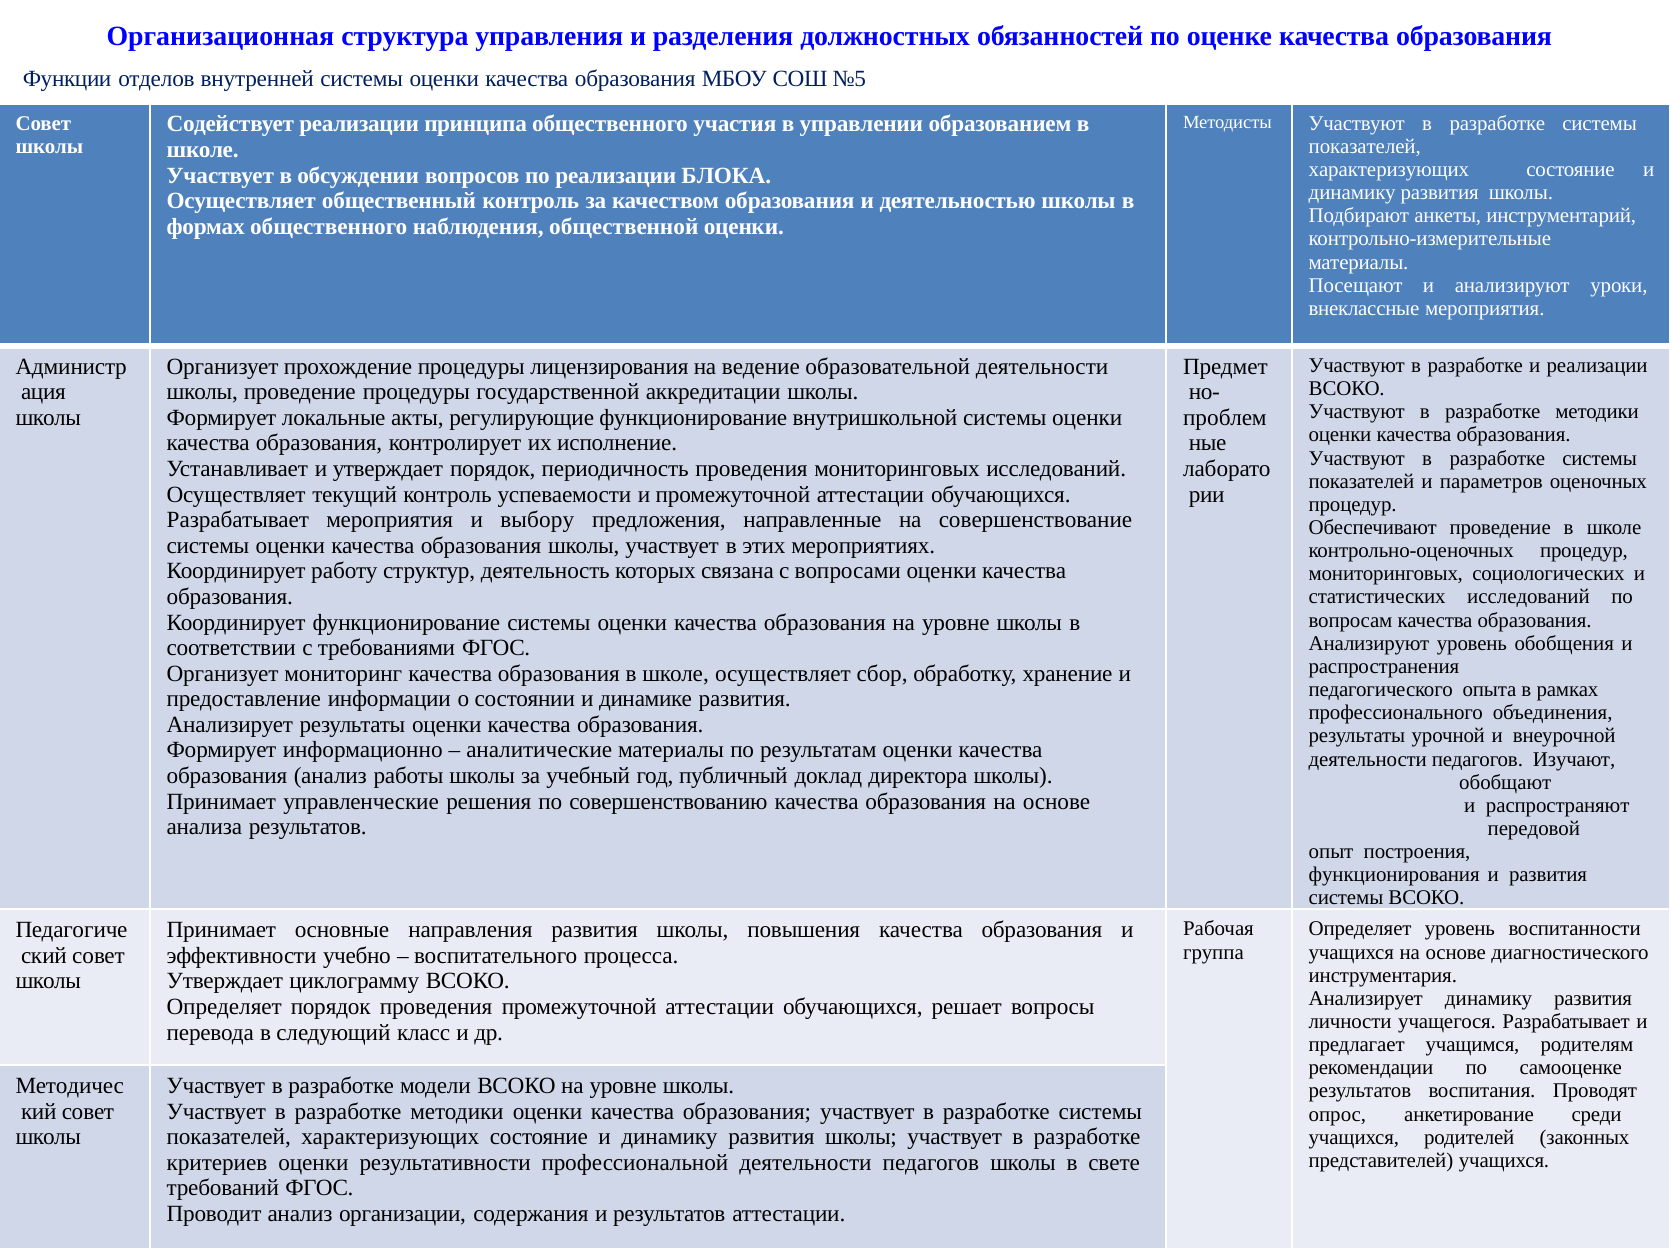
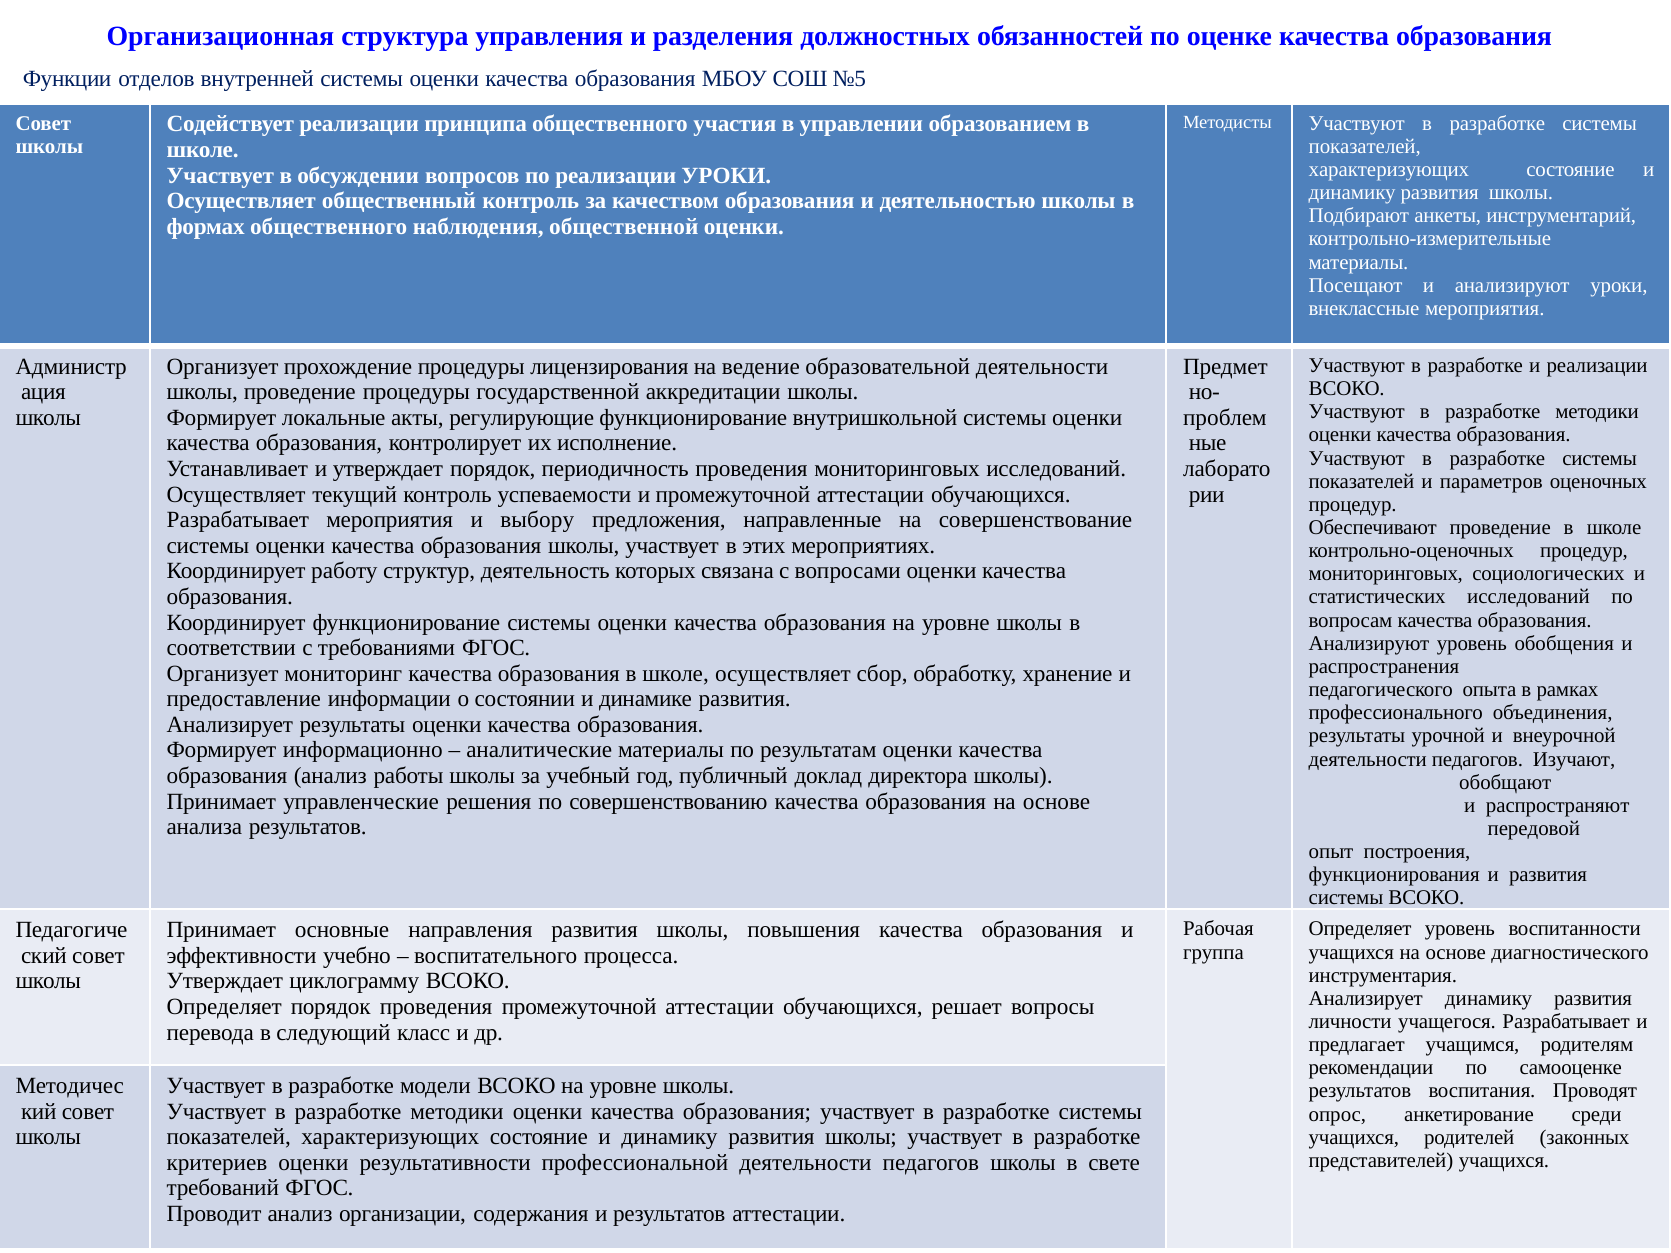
реализации БЛОКА: БЛОКА -> УРОКИ
